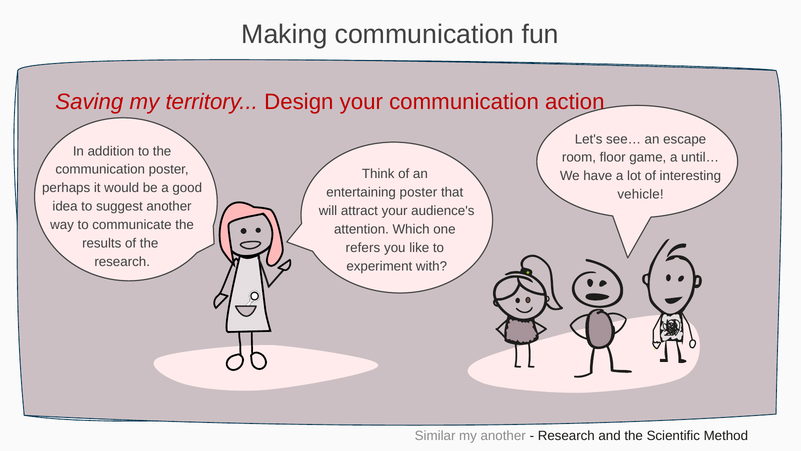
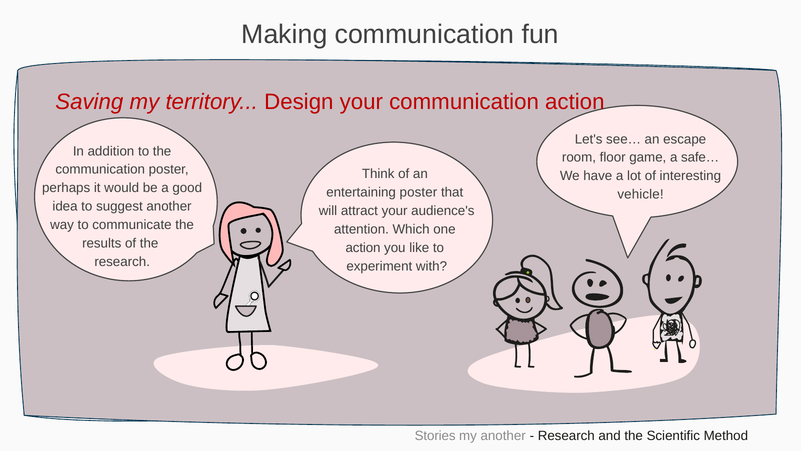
until…: until… -> safe…
refers at (363, 248): refers -> action
Similar: Similar -> Stories
